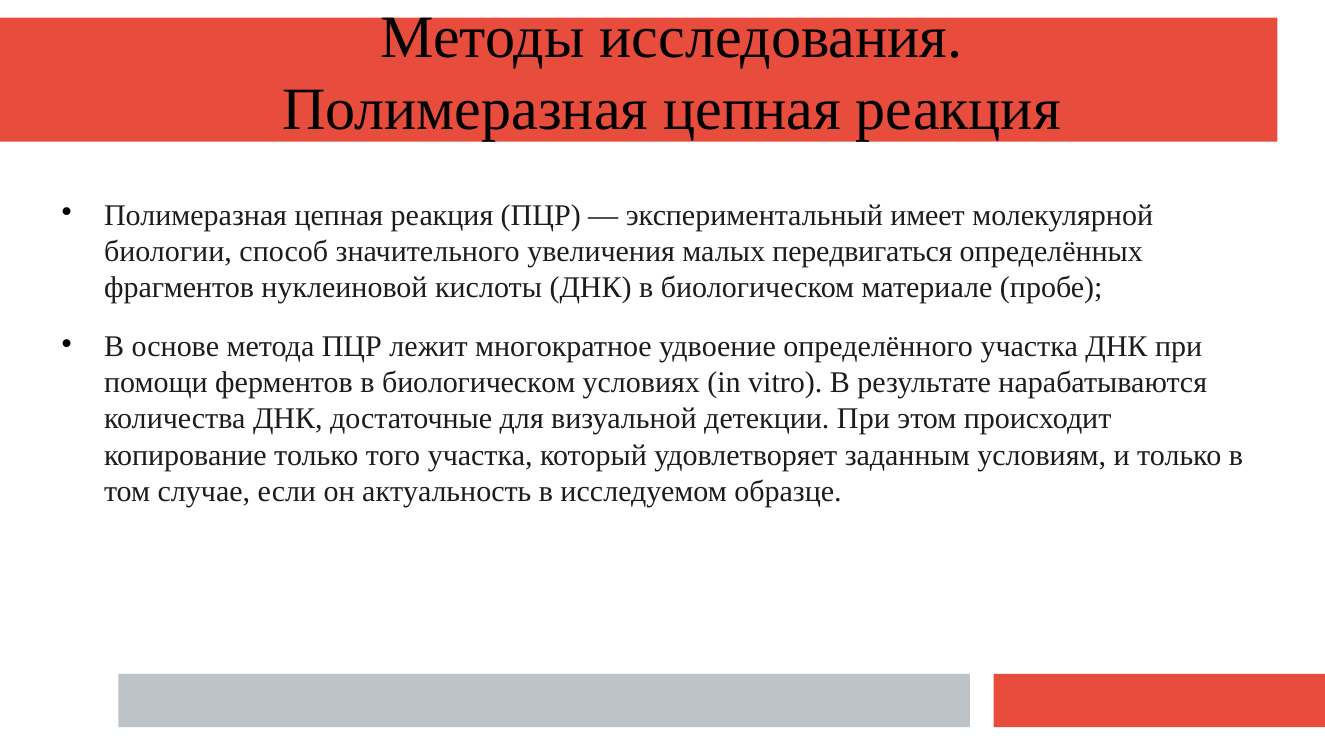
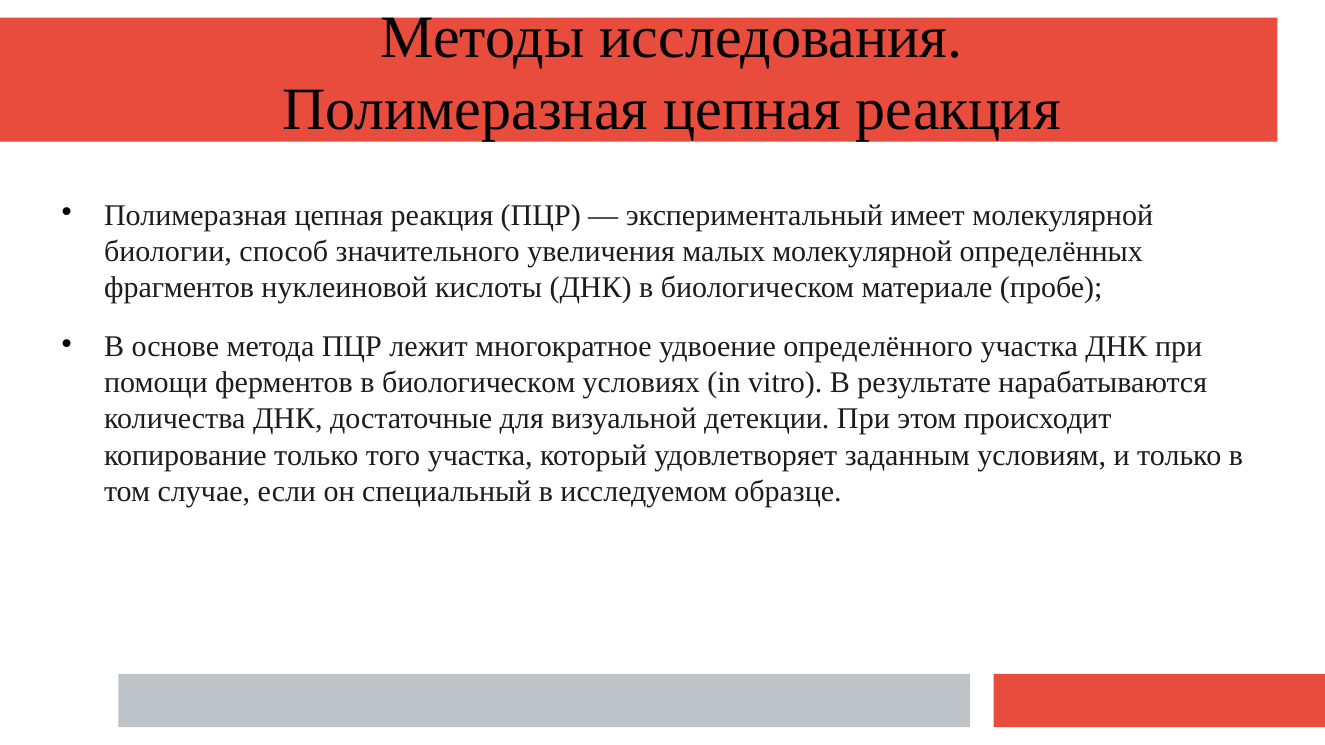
малых передвигаться: передвигаться -> молекулярной
актуальность: актуальность -> специальный
